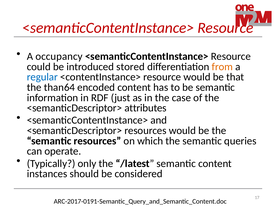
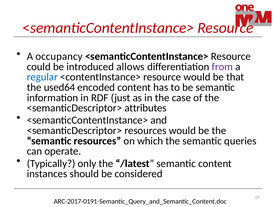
stored: stored -> allows
from colour: orange -> purple
than64: than64 -> used64
